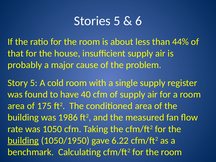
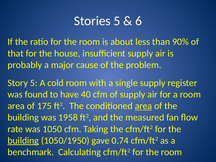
44%: 44% -> 90%
area at (143, 106) underline: none -> present
1986: 1986 -> 1958
6.22: 6.22 -> 0.74
